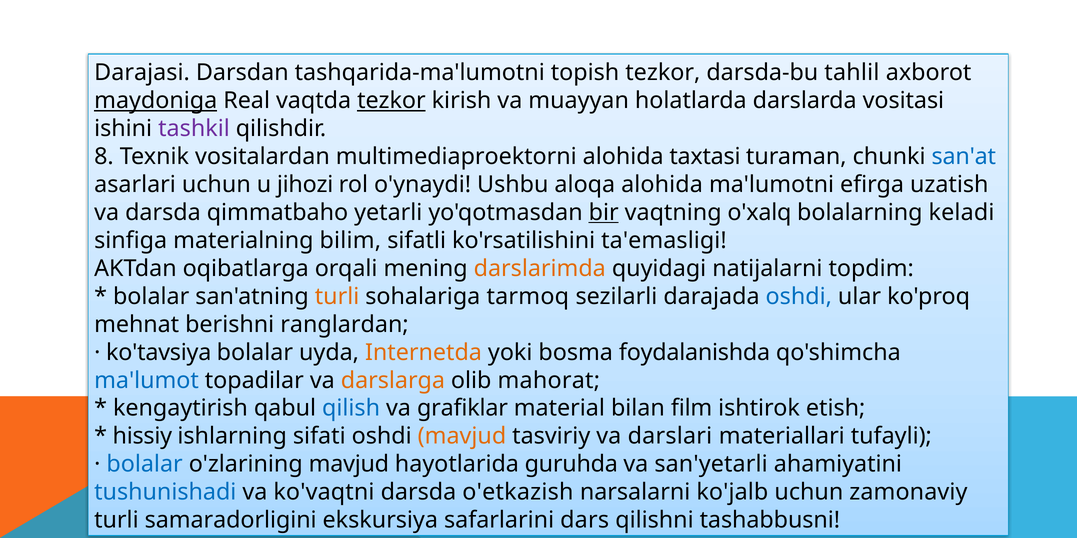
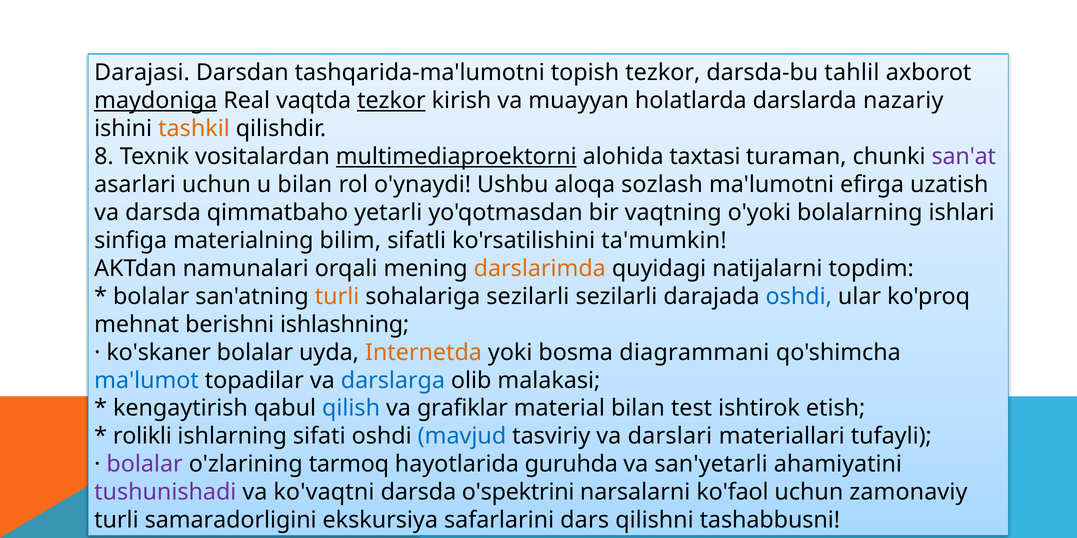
vositasi: vositasi -> nazariy
tashkil colour: purple -> orange
multimediaproektorni underline: none -> present
san'at colour: blue -> purple
u jihozi: jihozi -> bilan
aloqa alohida: alohida -> sozlash
bir underline: present -> none
o'xalq: o'xalq -> o'yoki
keladi: keladi -> ishlari
ta'emasligi: ta'emasligi -> ta'mumkin
oqibatlarga: oqibatlarga -> namunalari
sohalariga tarmoq: tarmoq -> sezilarli
ranglardan: ranglardan -> ishlashning
ko'tavsiya: ko'tavsiya -> ko'skaner
foydalanishda: foydalanishda -> diagrammani
darslarga colour: orange -> blue
mahorat: mahorat -> malakasi
film: film -> test
hissiy: hissiy -> rolikli
mavjud at (462, 437) colour: orange -> blue
bolalar at (145, 465) colour: blue -> purple
o'zlarining mavjud: mavjud -> tarmoq
tushunishadi colour: blue -> purple
o'etkazish: o'etkazish -> o'spektrini
ko'jalb: ko'jalb -> ko'faol
